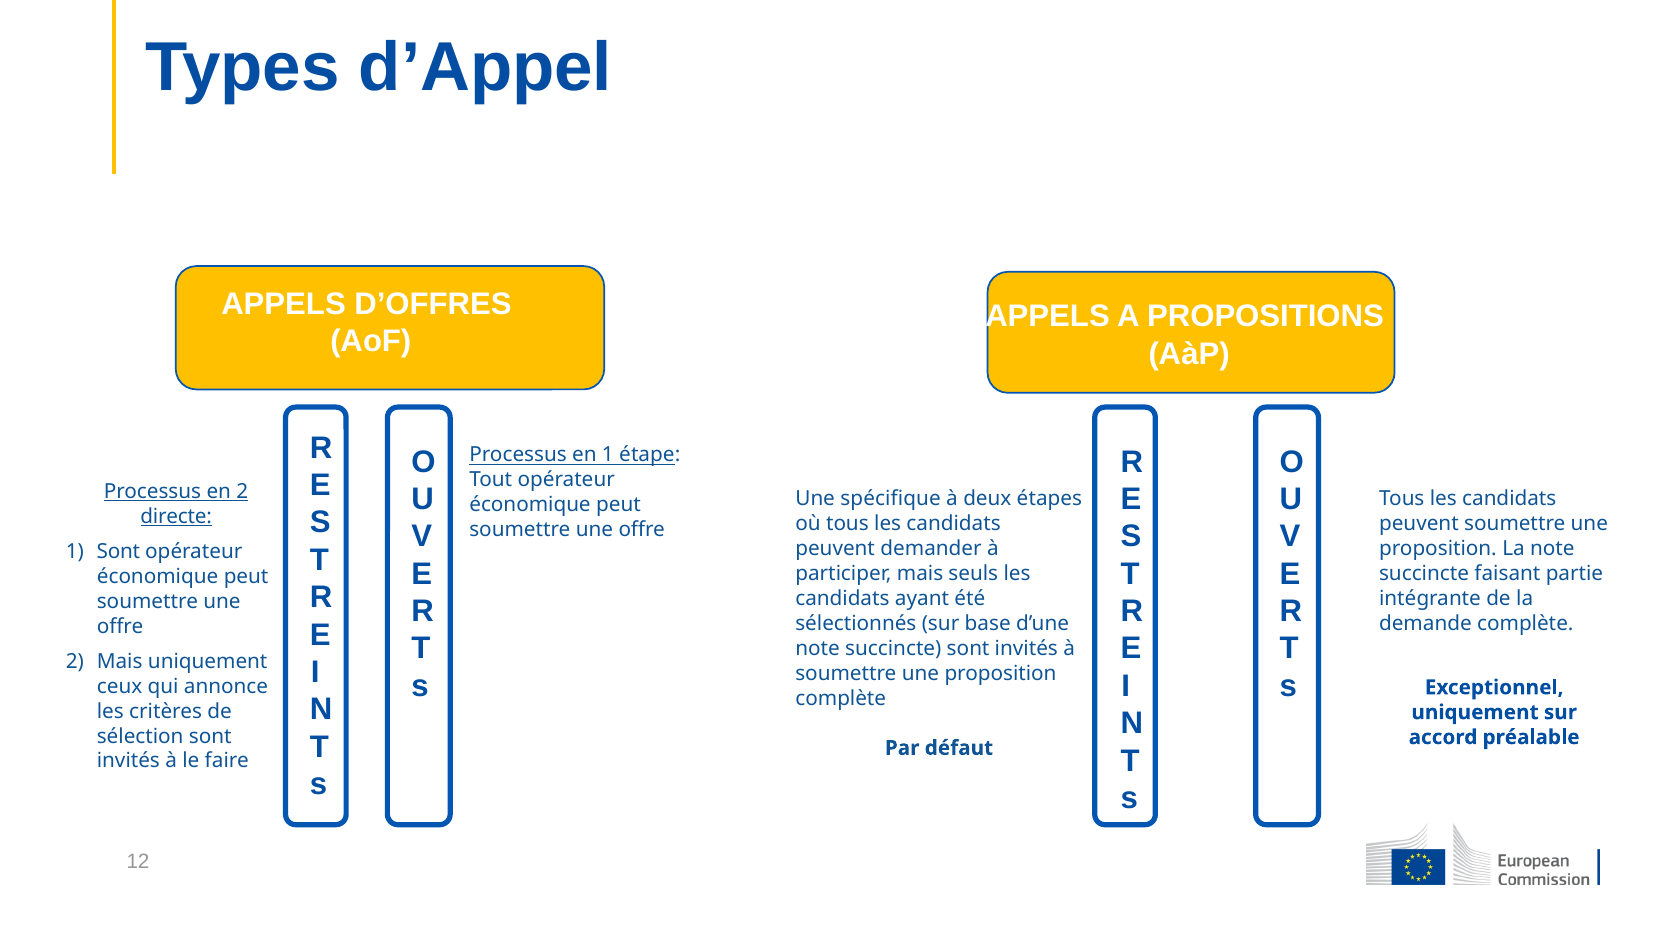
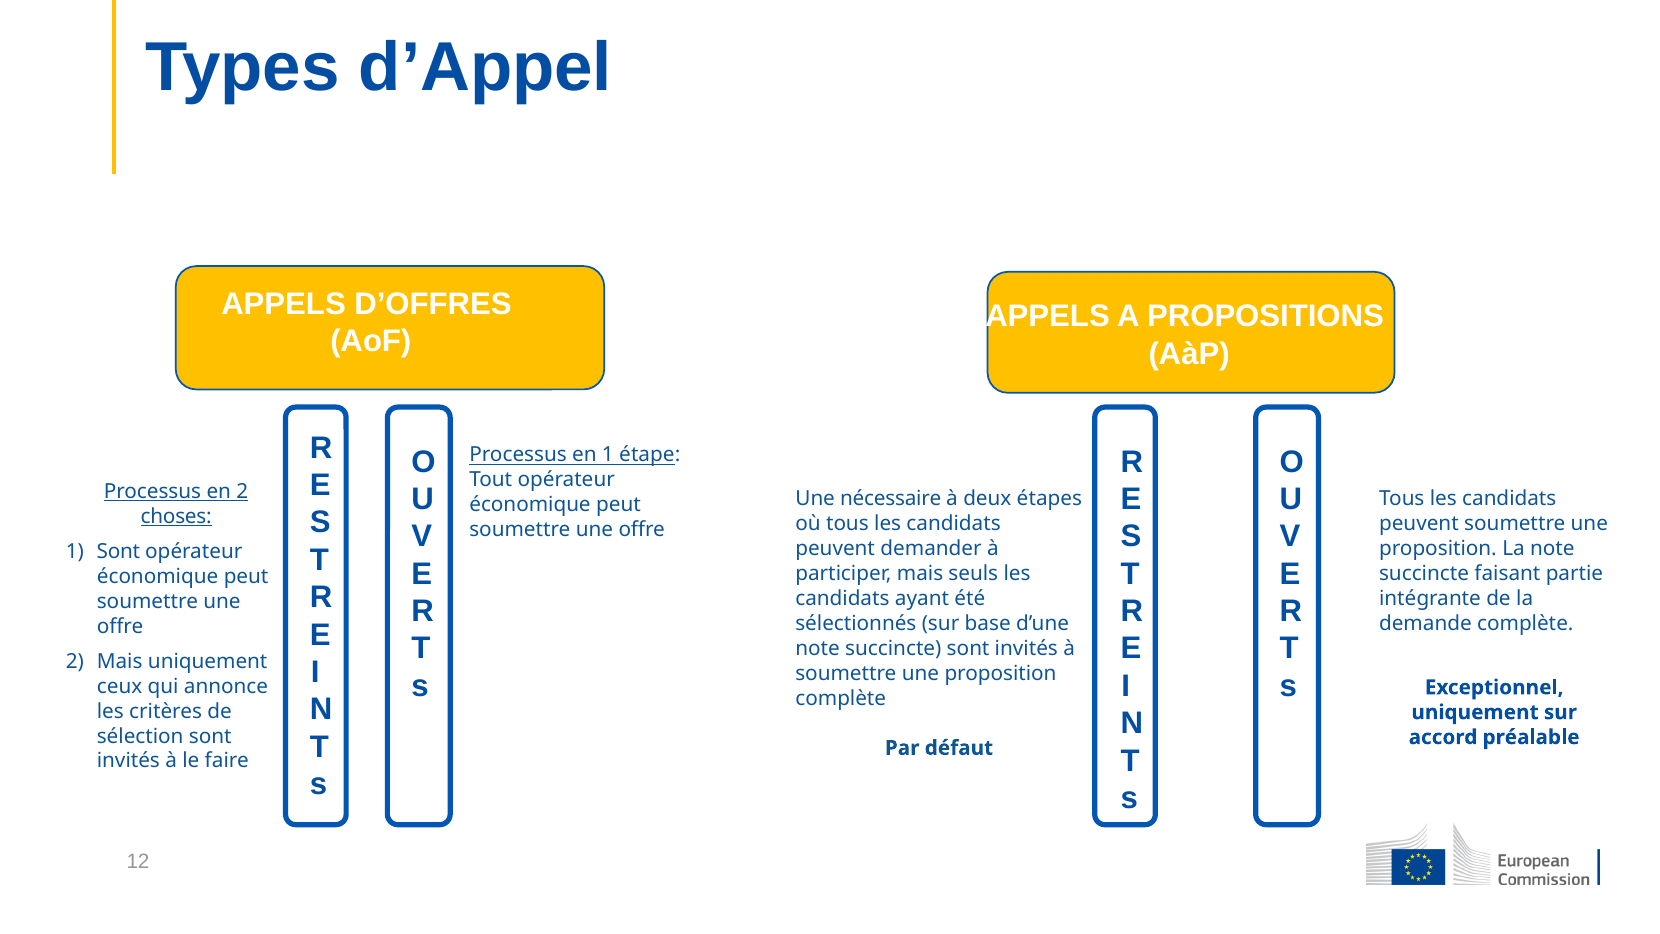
spécifique: spécifique -> nécessaire
directe: directe -> choses
